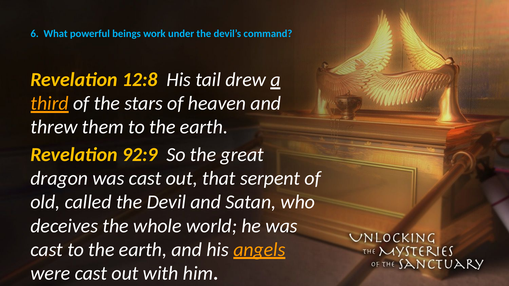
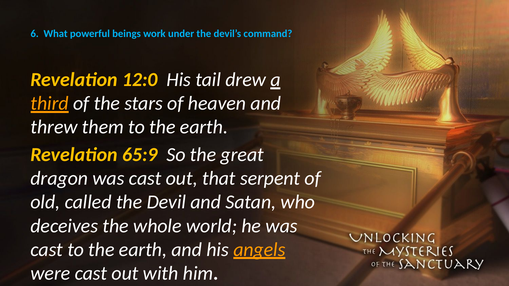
12:8: 12:8 -> 12:0
92:9: 92:9 -> 65:9
